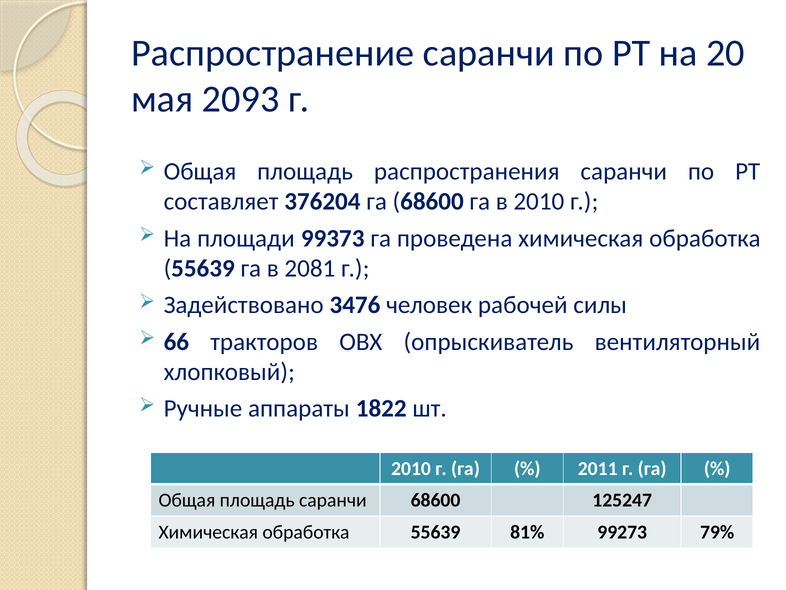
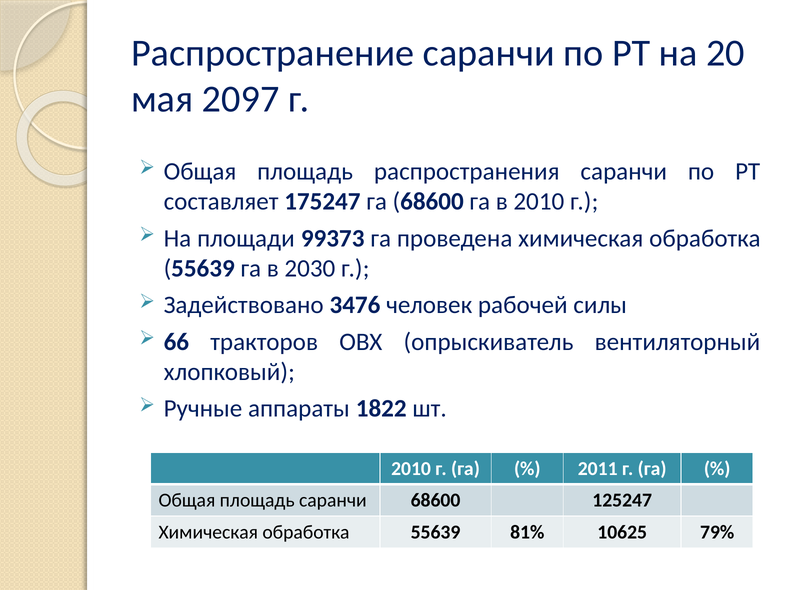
2093: 2093 -> 2097
376204: 376204 -> 175247
2081: 2081 -> 2030
99273: 99273 -> 10625
